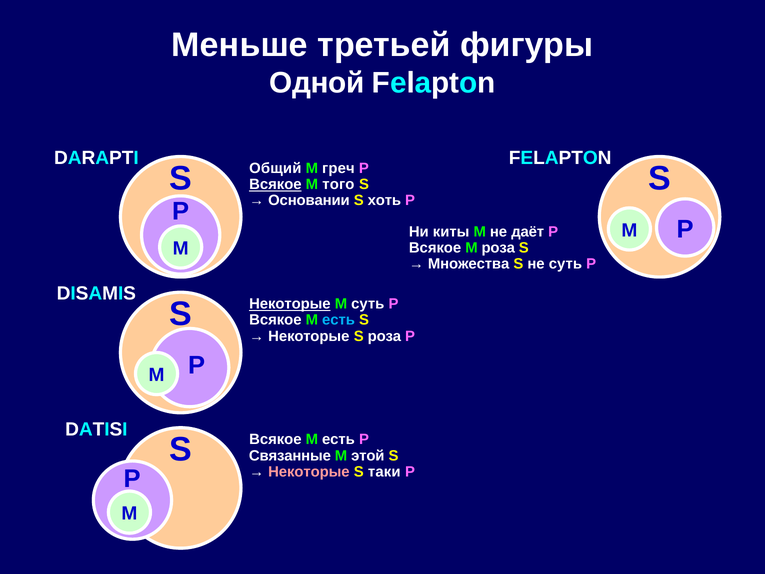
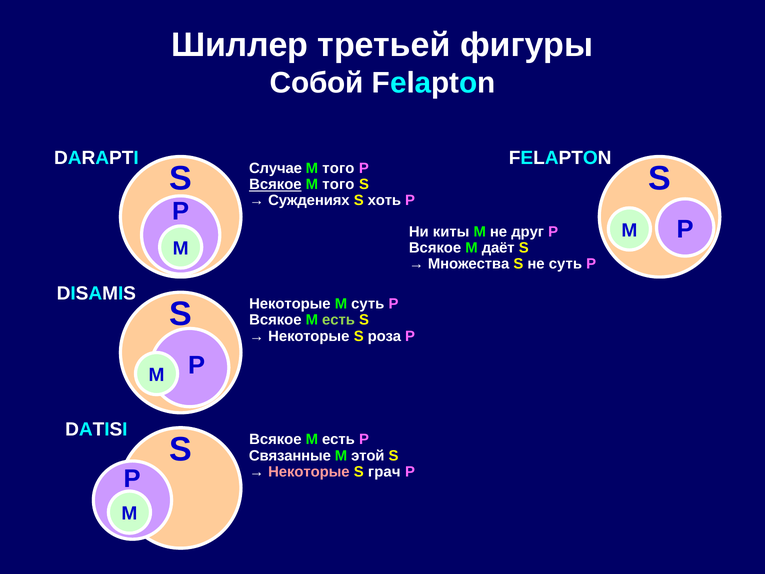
Меньше: Меньше -> Шиллер
Одной: Одной -> Собой
Общий: Общий -> Случае
греч at (338, 168): греч -> того
Основании: Основании -> Суждениях
даёт: даёт -> друг
M роза: роза -> даёт
Некоторые at (290, 304) underline: present -> none
есть at (339, 320) colour: light blue -> light green
таки: таки -> грач
